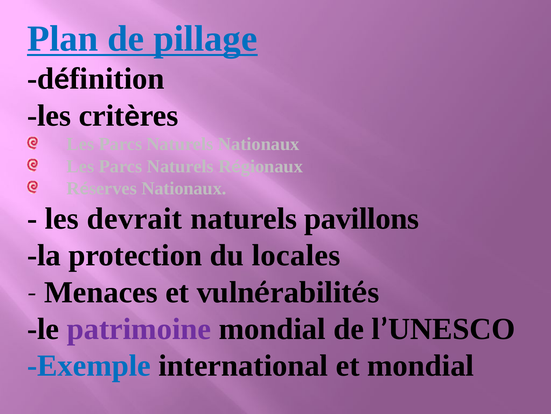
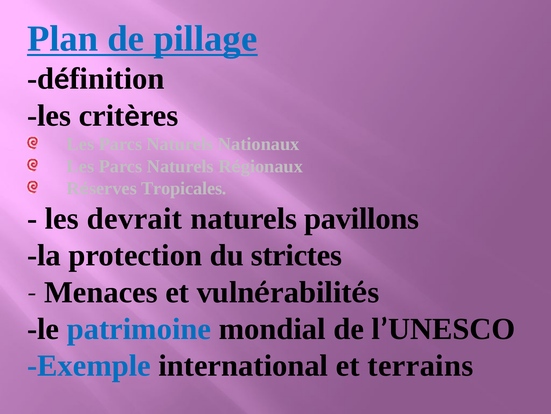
Réserves Nationaux: Nationaux -> Tropicales
locales: locales -> strictes
patrimoine colour: purple -> blue
et mondial: mondial -> terrains
